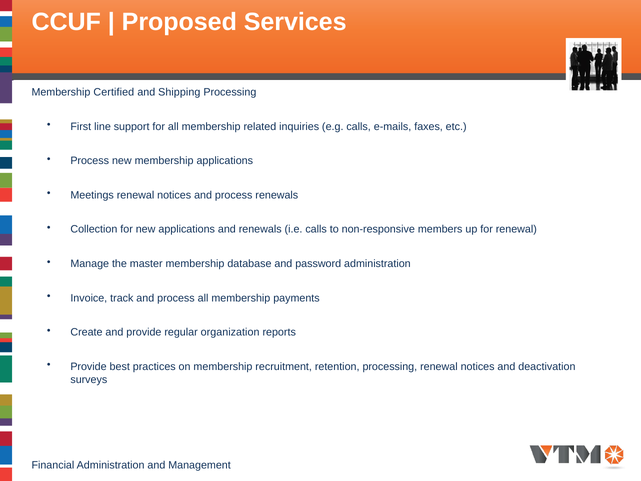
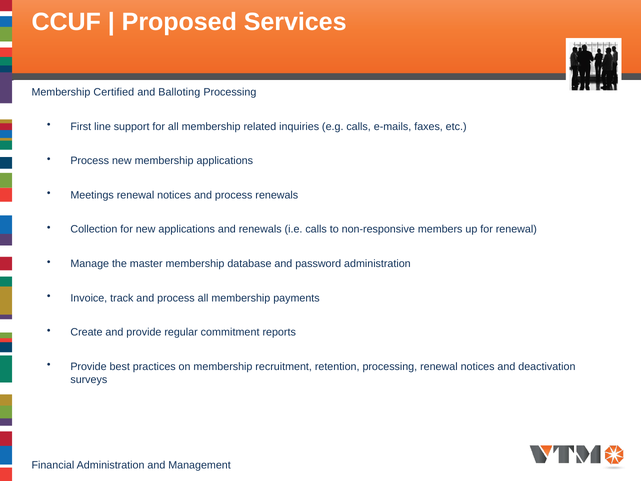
Shipping: Shipping -> Balloting
regular organization: organization -> commitment
